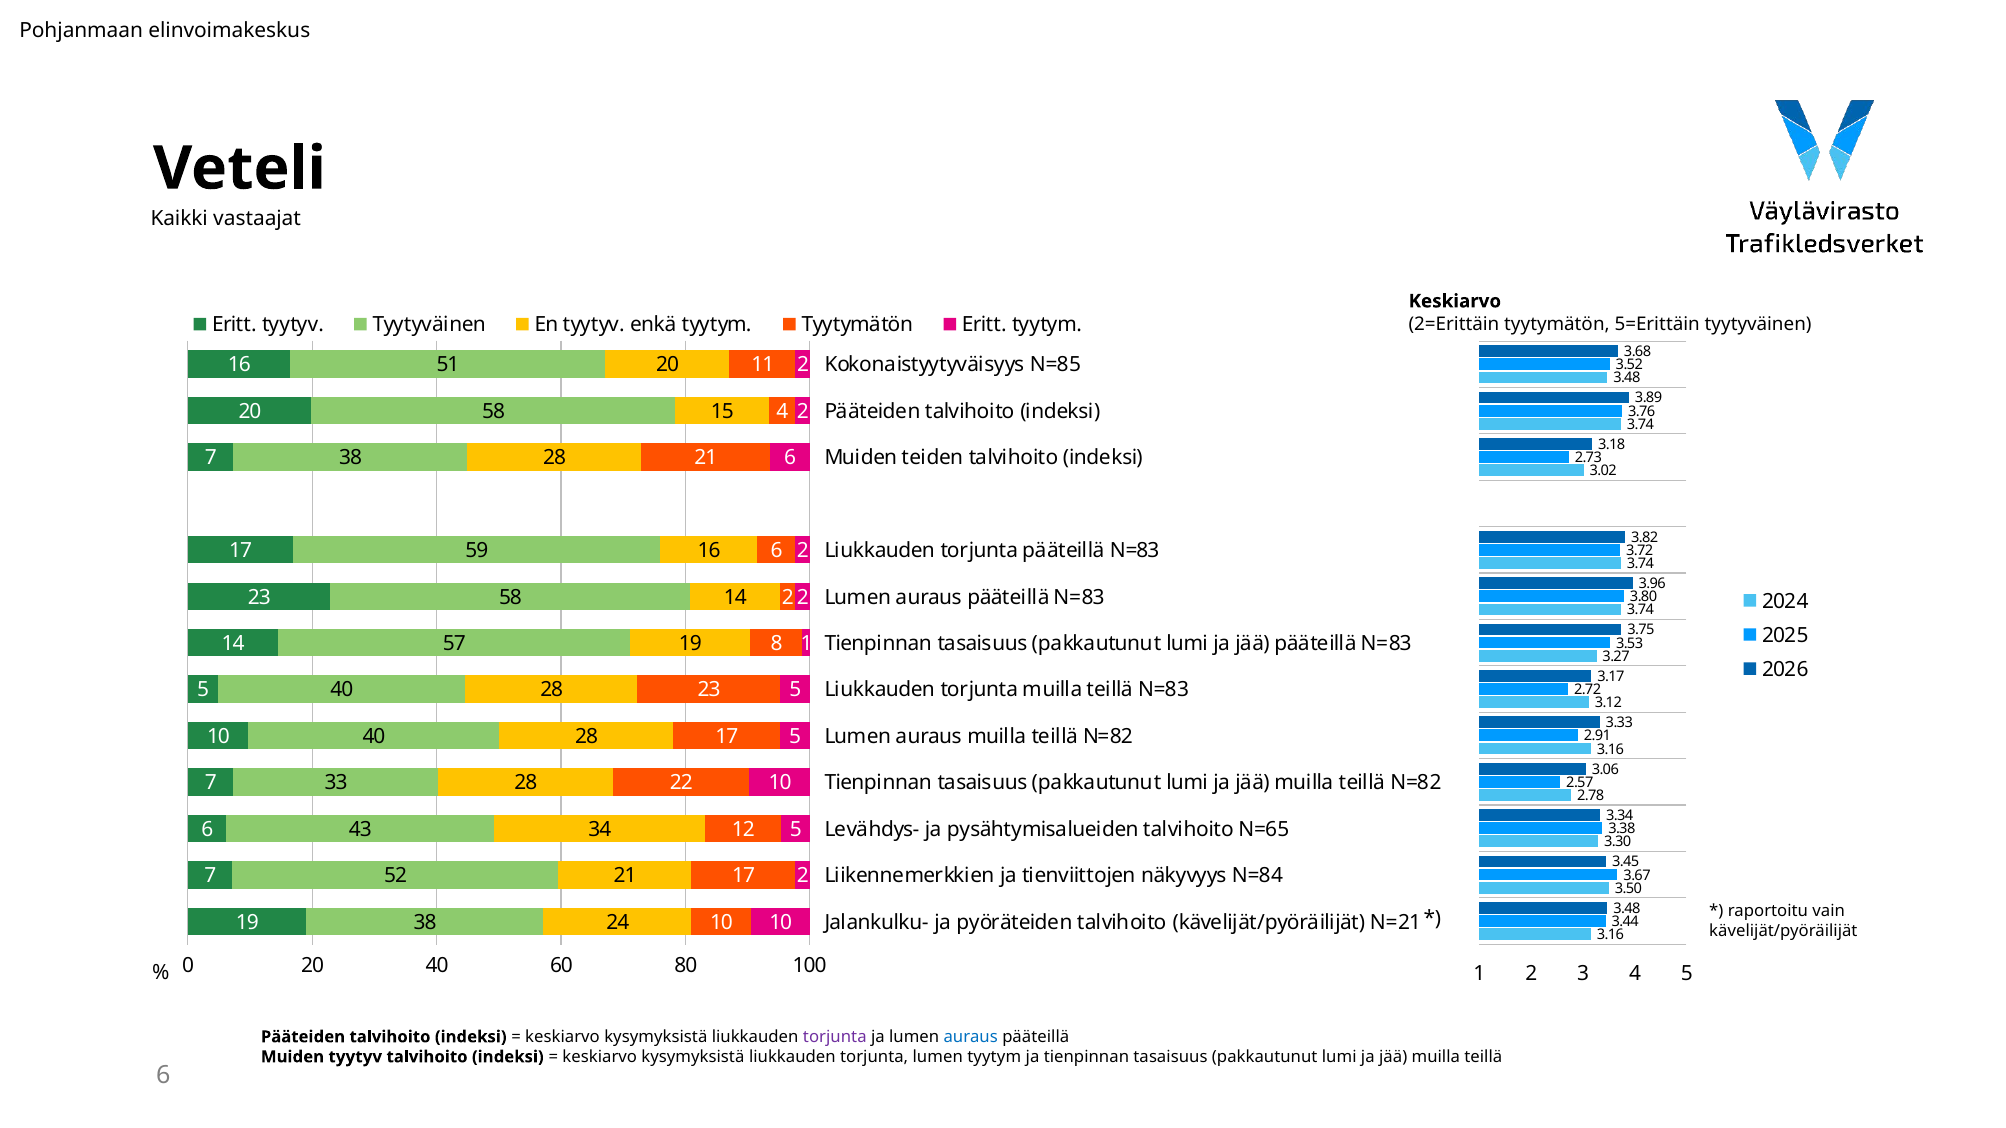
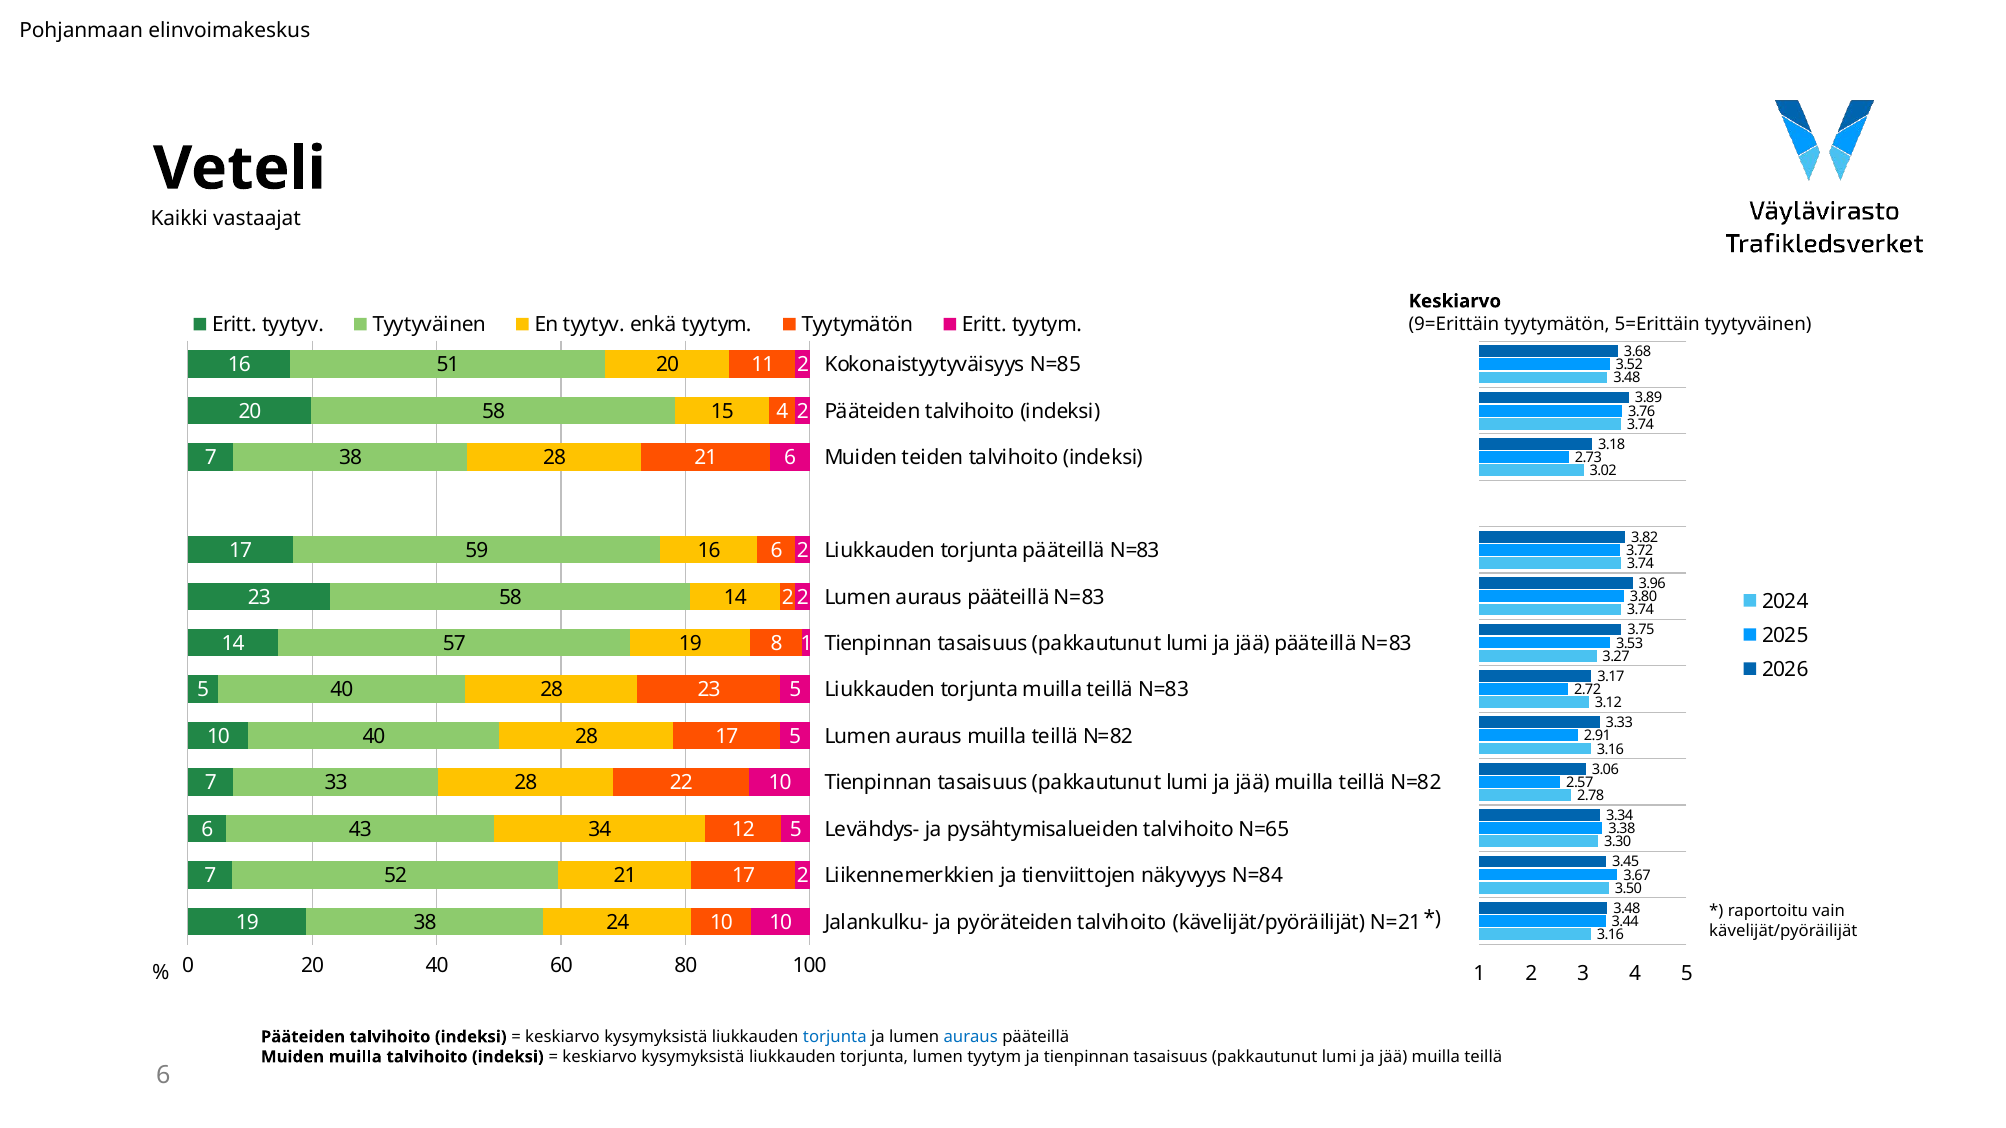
2=Erittäin: 2=Erittäin -> 9=Erittäin
torjunta at (835, 1037) colour: purple -> blue
Muiden tyytyv: tyytyv -> muilla
